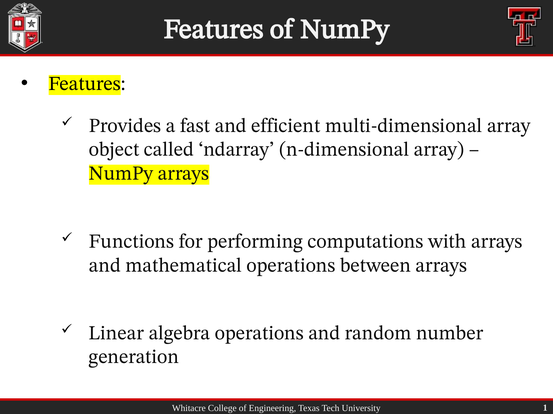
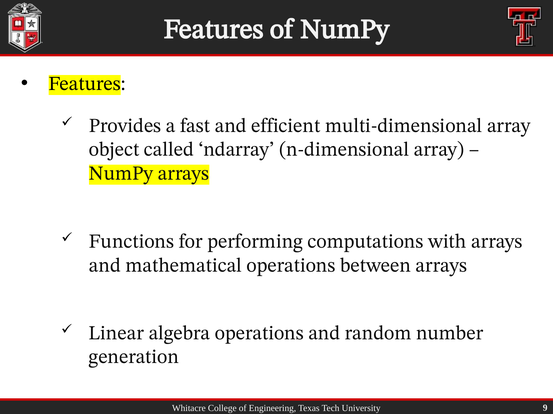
1: 1 -> 9
